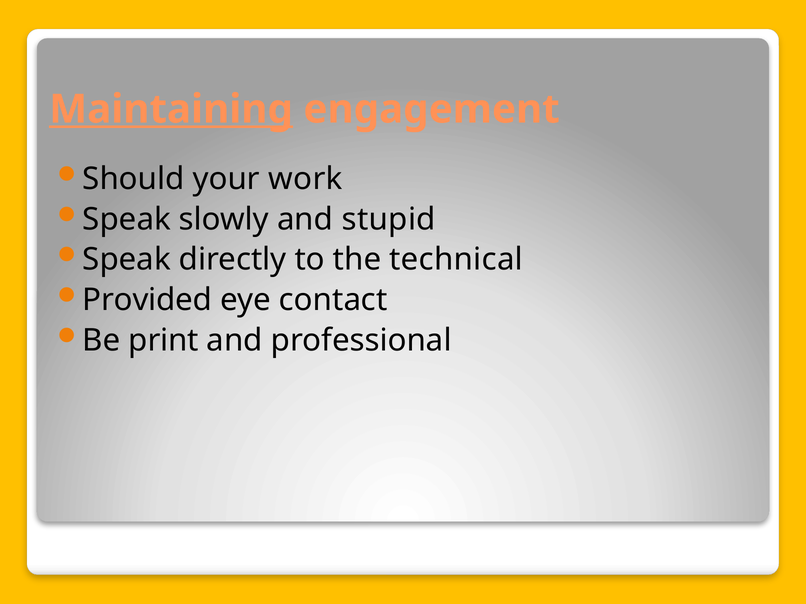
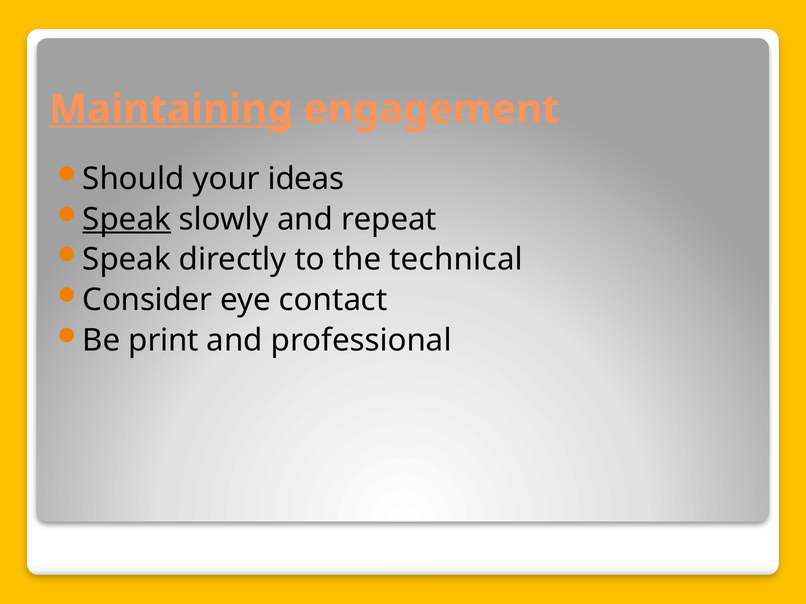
work: work -> ideas
Speak at (127, 219) underline: none -> present
stupid: stupid -> repeat
Provided: Provided -> Consider
